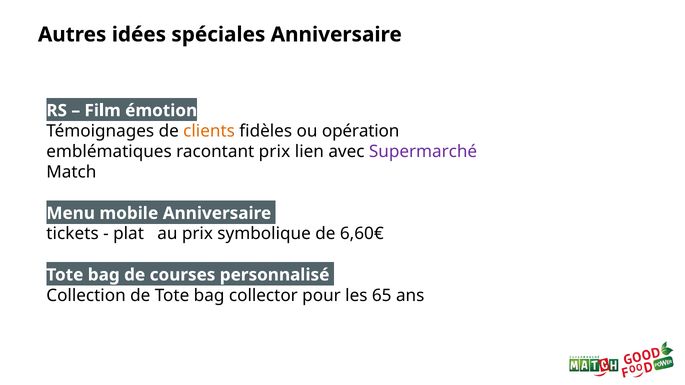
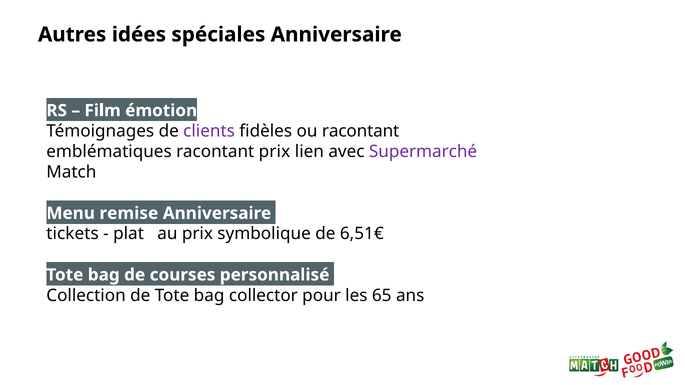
clients colour: orange -> purple
ou opération: opération -> racontant
mobile: mobile -> remise
6,60€: 6,60€ -> 6,51€
